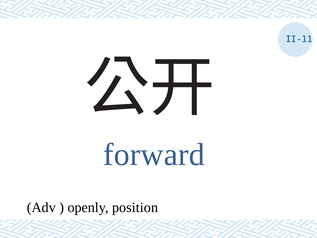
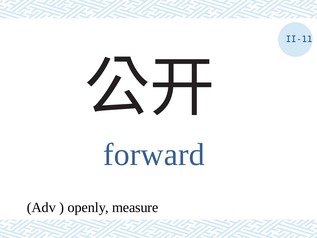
position: position -> measure
